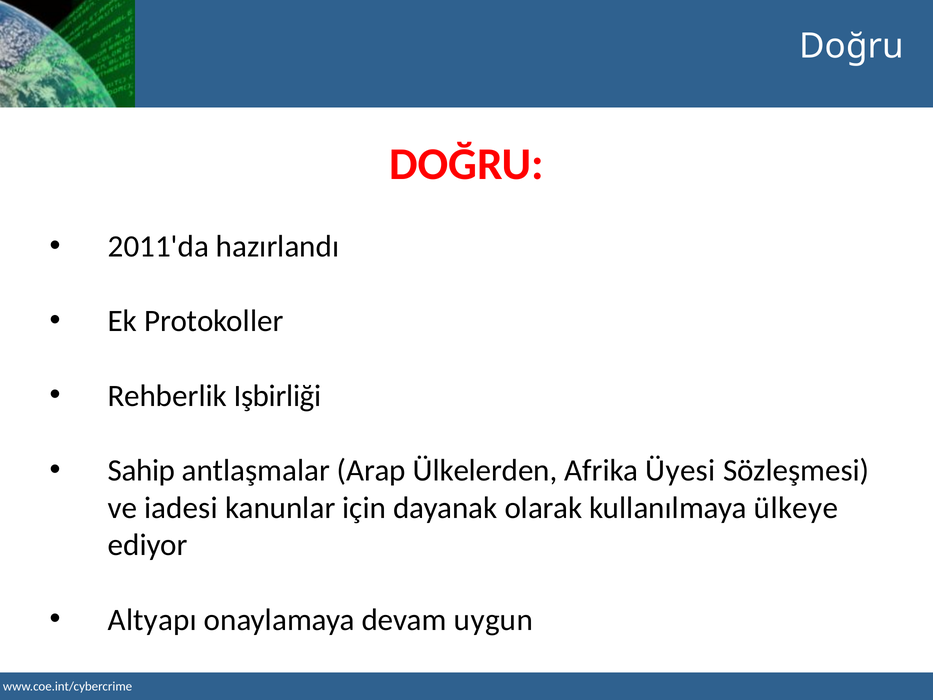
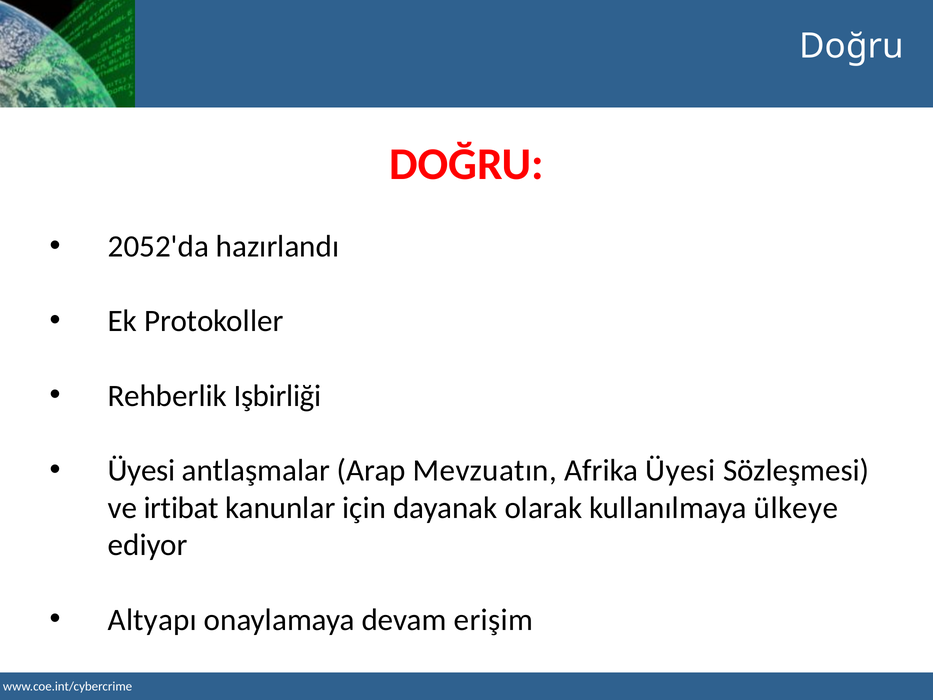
2011'da: 2011'da -> 2052'da
Sahip at (141, 470): Sahip -> Üyesi
Ülkelerden: Ülkelerden -> Mevzuatın
iadesi: iadesi -> irtibat
uygun: uygun -> erişim
